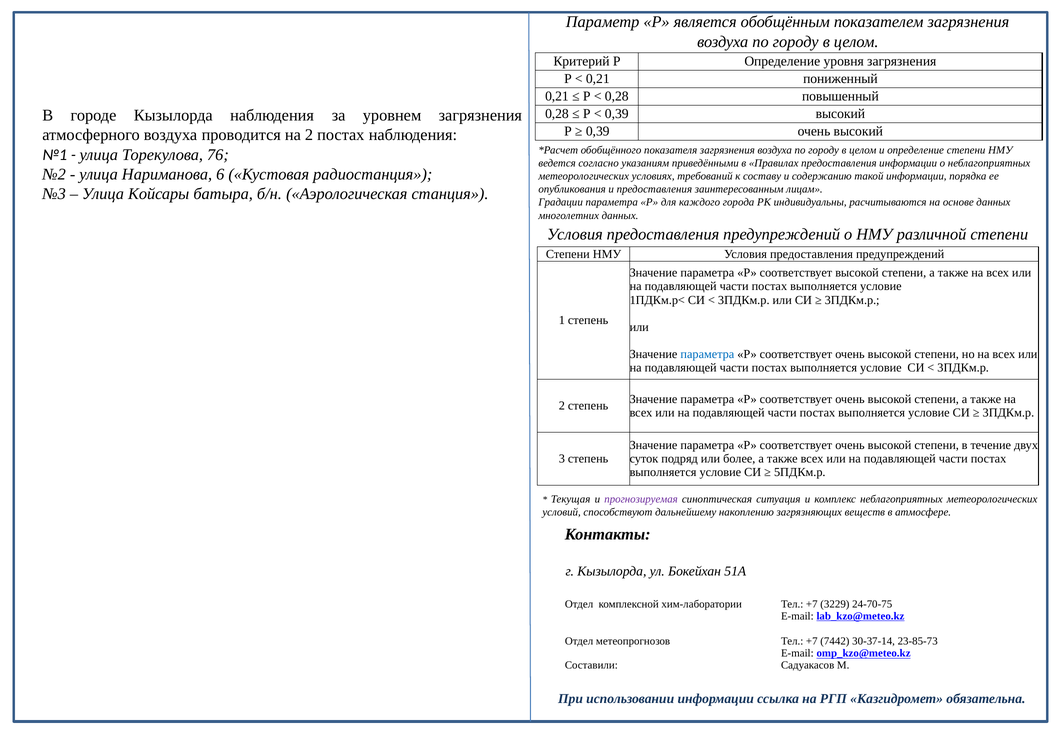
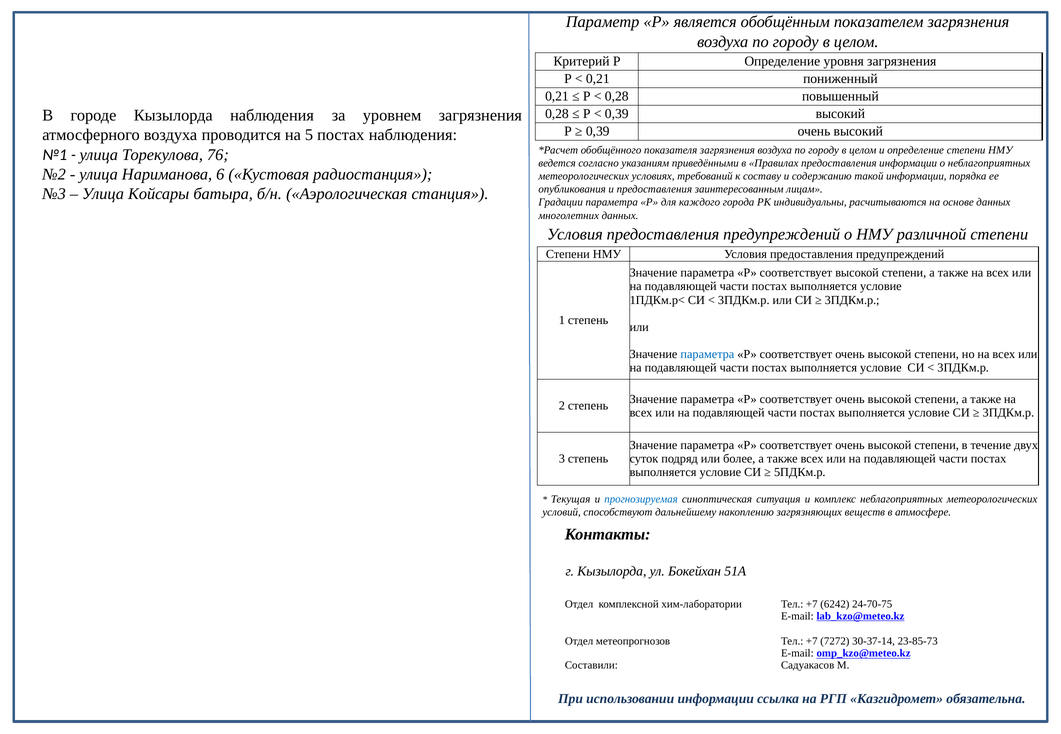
на 2: 2 -> 5
прогнозируемая colour: purple -> blue
3229: 3229 -> 6242
7442: 7442 -> 7272
